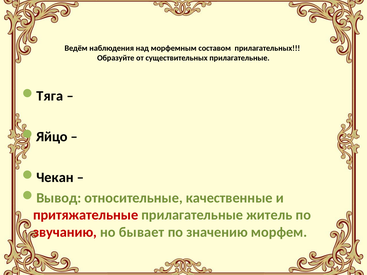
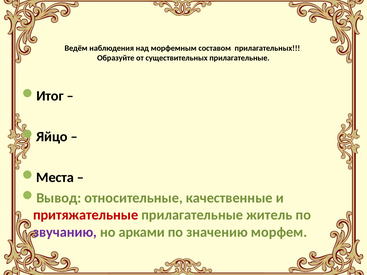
Тяга: Тяга -> Итог
Чекан: Чекан -> Места
звучанию colour: red -> purple
бывает: бывает -> арками
